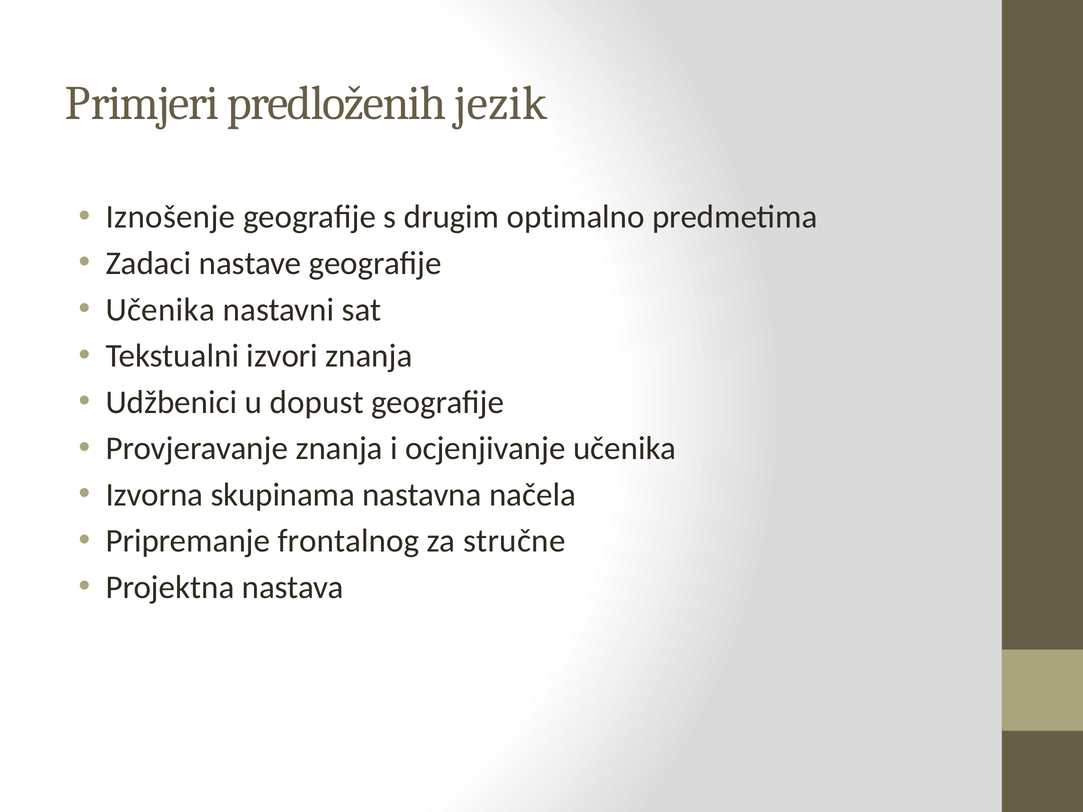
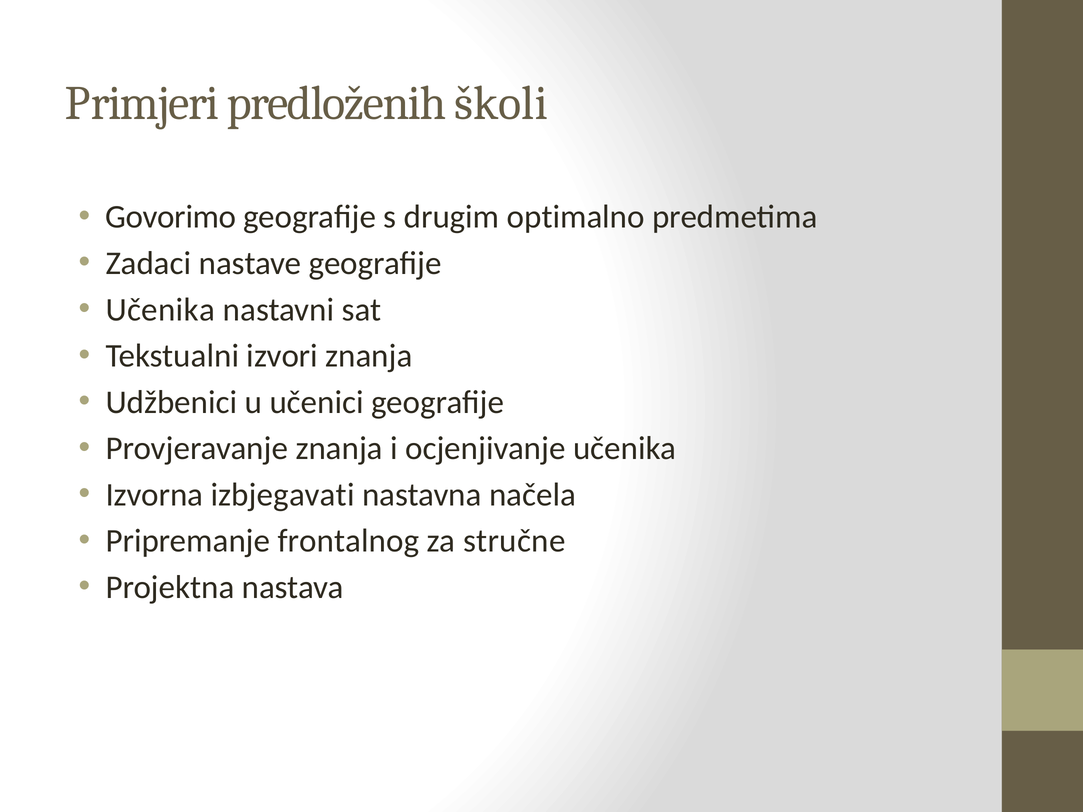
jezik: jezik -> školi
Iznošenje: Iznošenje -> Govorimo
dopust: dopust -> učenici
skupinama: skupinama -> izbjegavati
